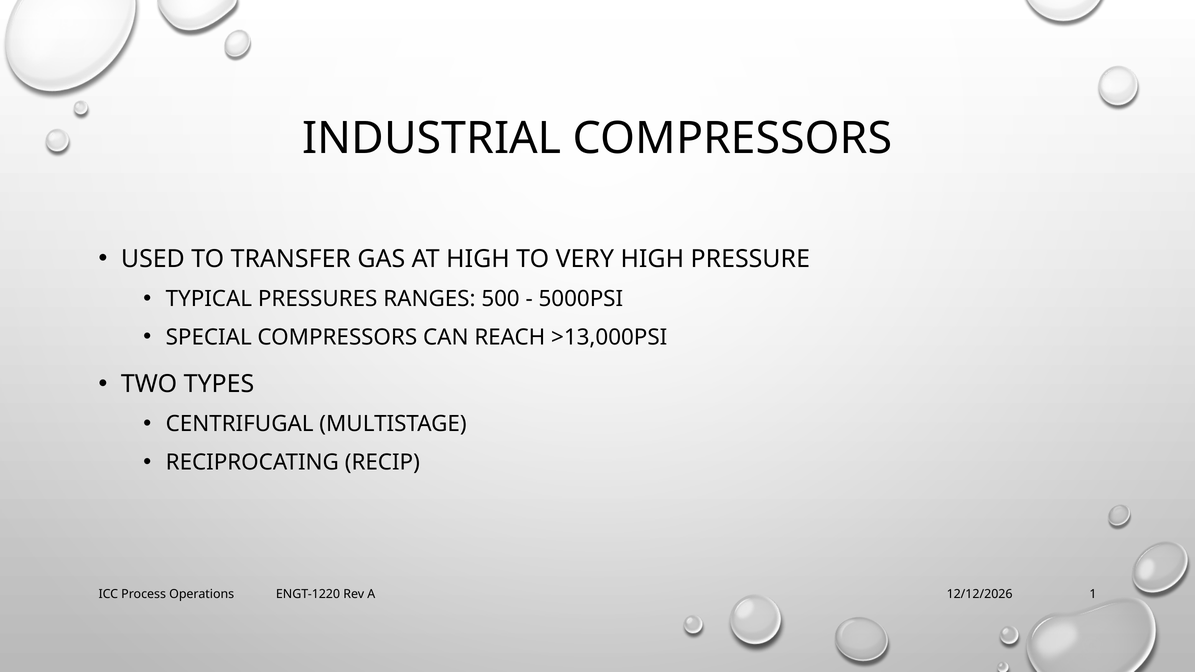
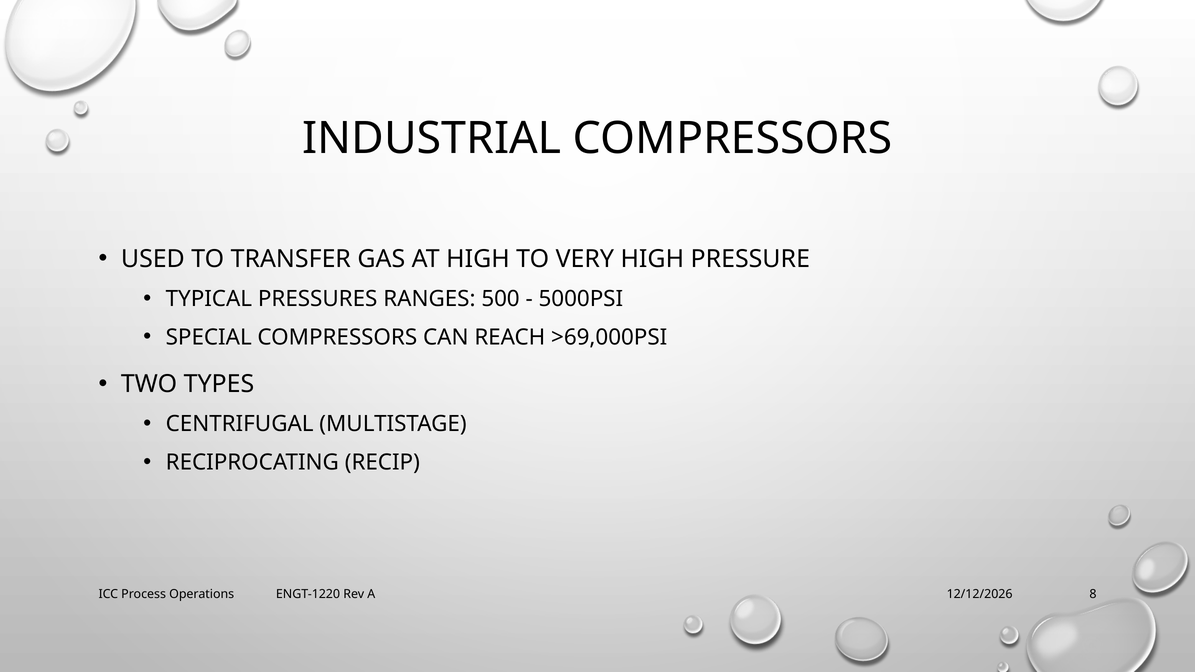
>13,000PSI: >13,000PSI -> >69,000PSI
1: 1 -> 8
